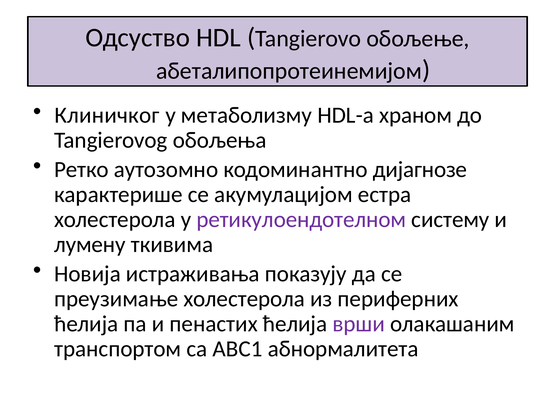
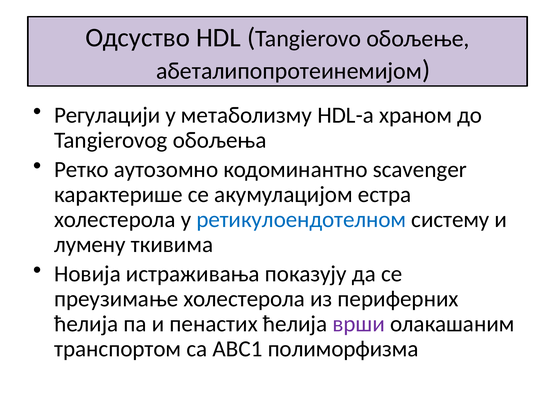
Клиничког: Клиничког -> Регулацији
дијагнозе: дијагнозе -> scavenger
ретикулоендотелном colour: purple -> blue
абнормалитета: абнормалитета -> полиморфизма
